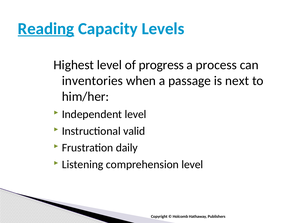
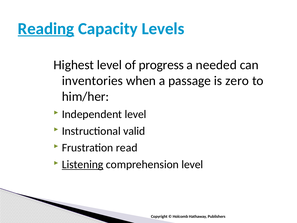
process: process -> needed
next: next -> zero
daily: daily -> read
Listening underline: none -> present
